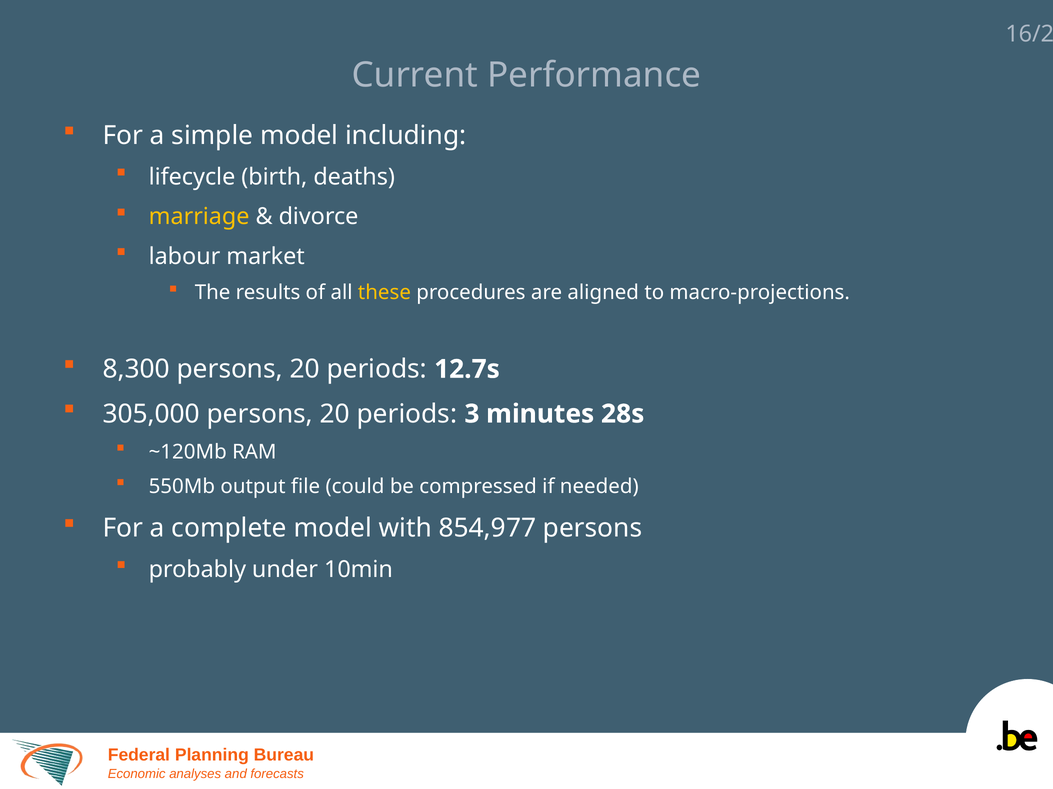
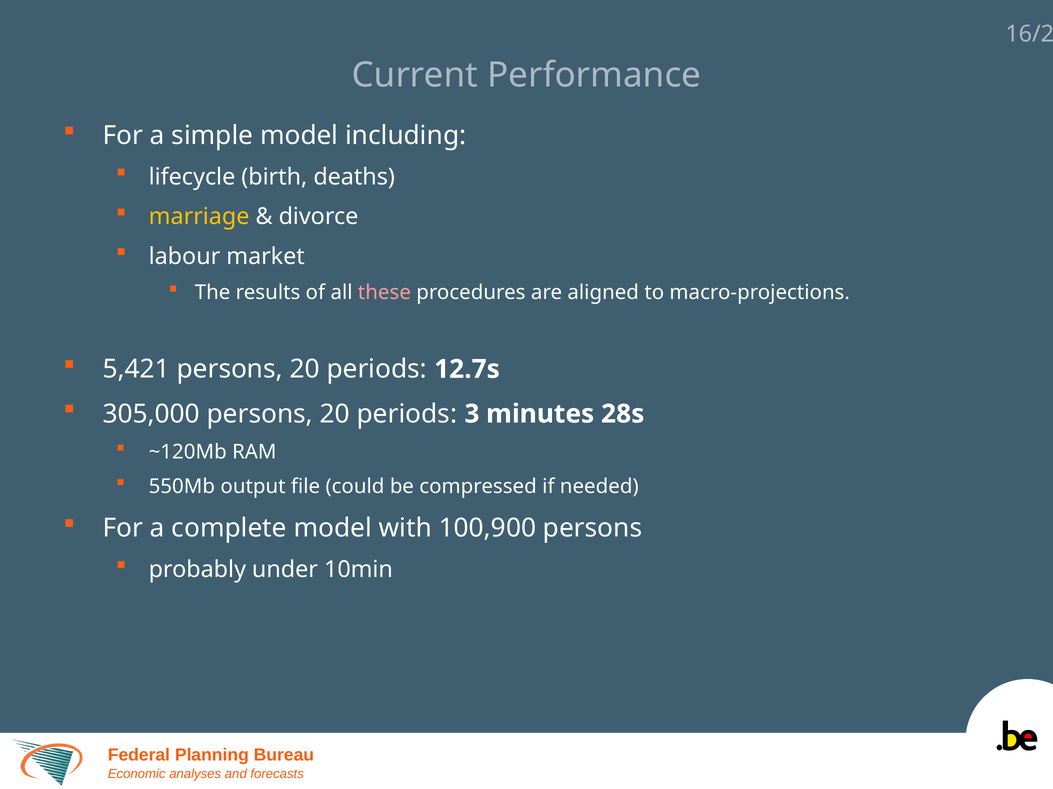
these colour: yellow -> pink
8,300: 8,300 -> 5,421
854,977: 854,977 -> 100,900
